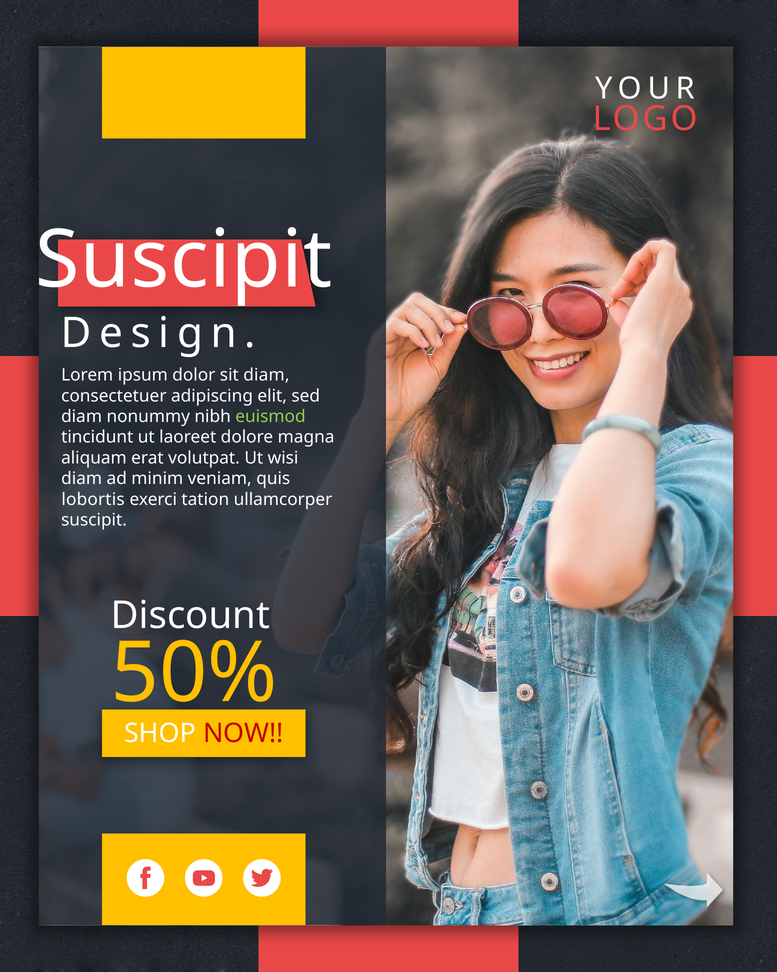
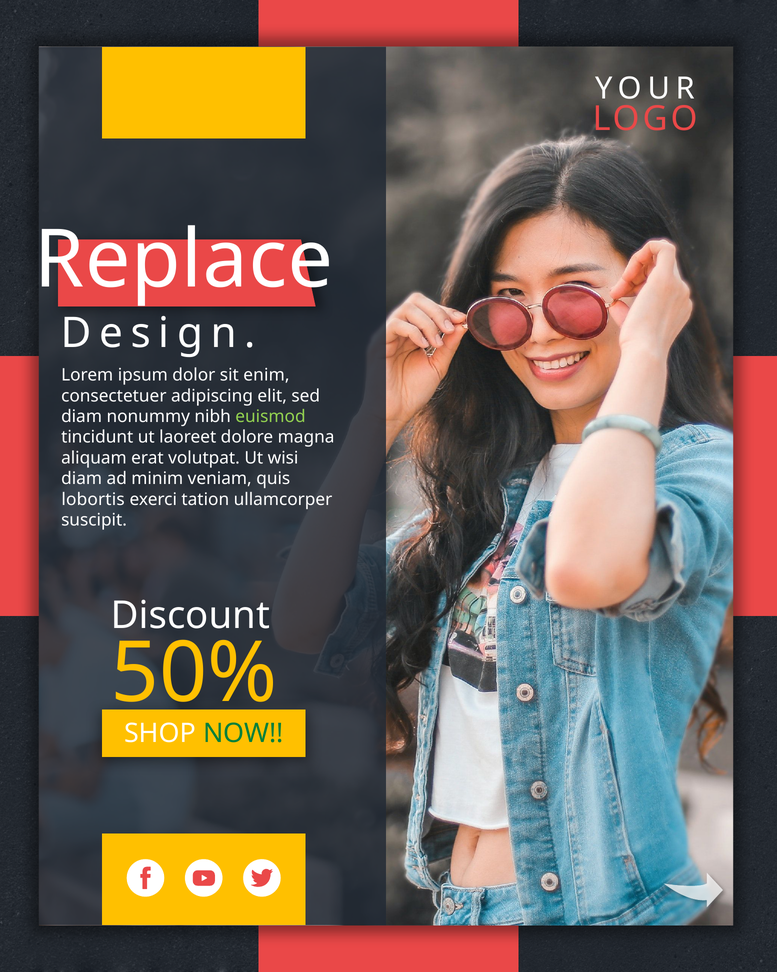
Suscipit at (184, 260): Suscipit -> Replace
sit diam: diam -> enim
NOW colour: red -> green
